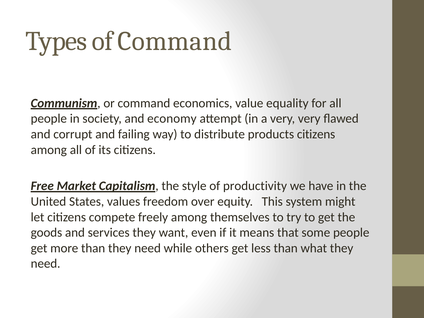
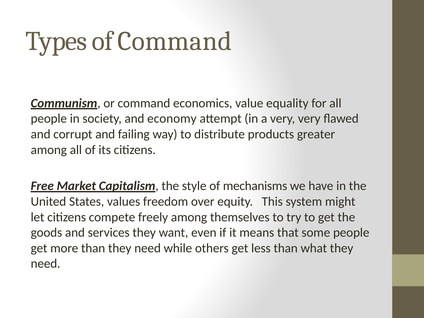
products citizens: citizens -> greater
productivity: productivity -> mechanisms
